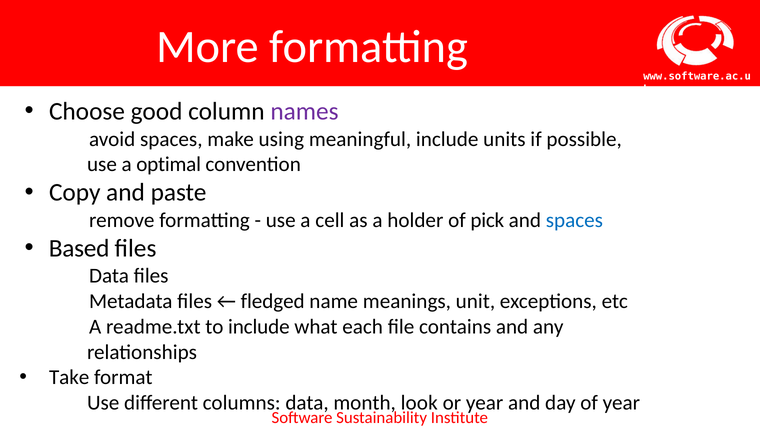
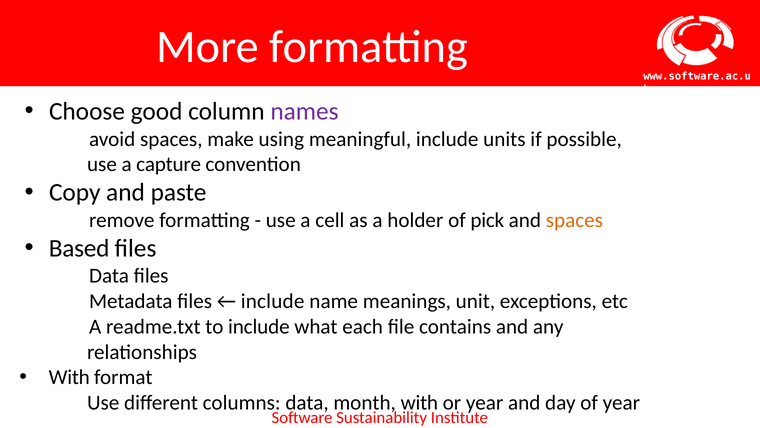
optimal: optimal -> capture
spaces at (574, 220) colour: blue -> orange
fledged at (273, 301): fledged -> include
Take at (69, 377): Take -> With
month look: look -> with
